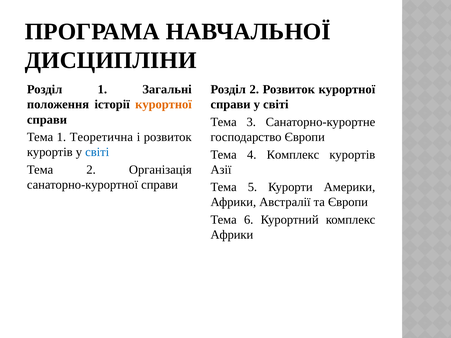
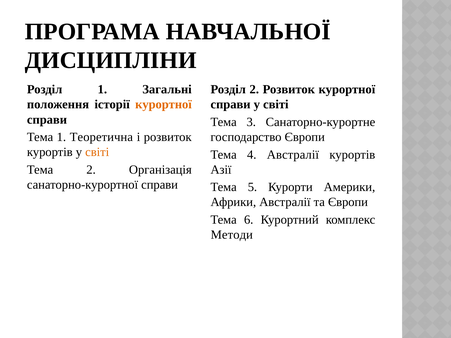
світі at (97, 152) colour: blue -> orange
4 Комплекс: Комплекс -> Австралії
Африки at (232, 235): Африки -> Методи
